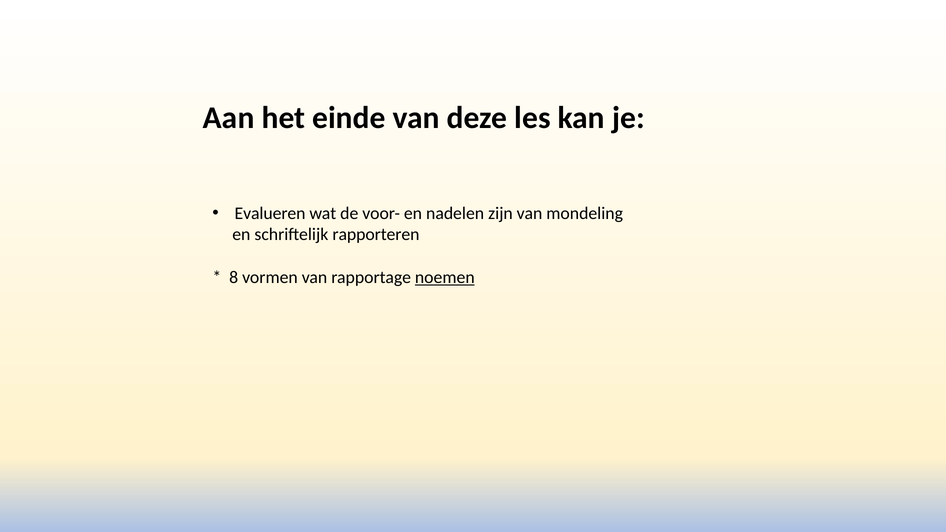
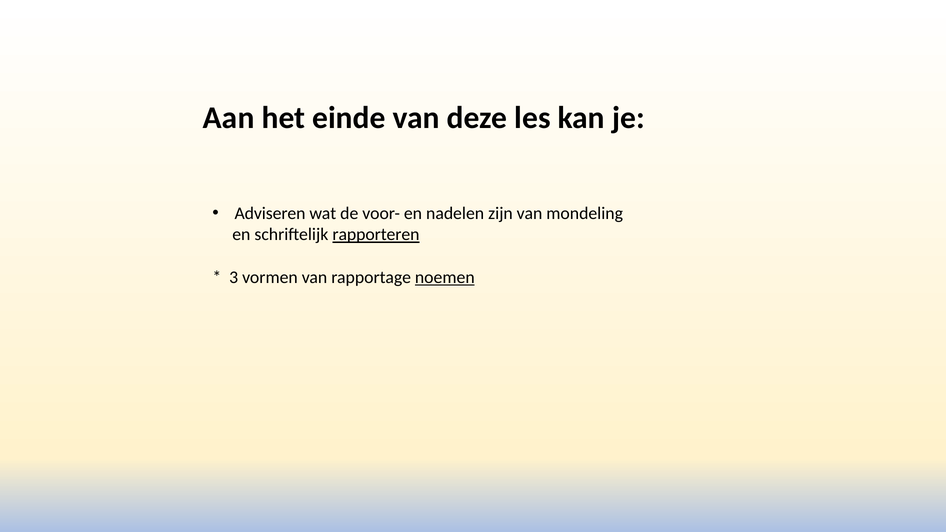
Evalueren: Evalueren -> Adviseren
rapporteren underline: none -> present
8: 8 -> 3
